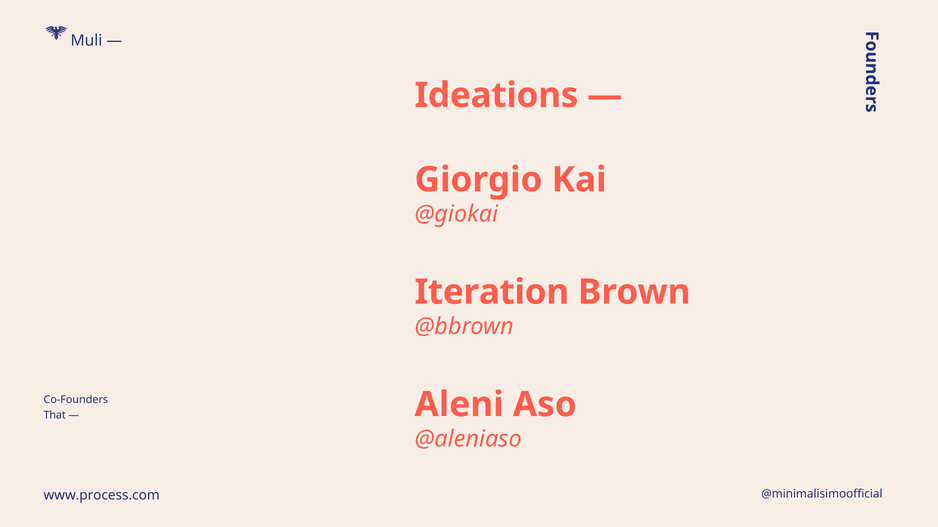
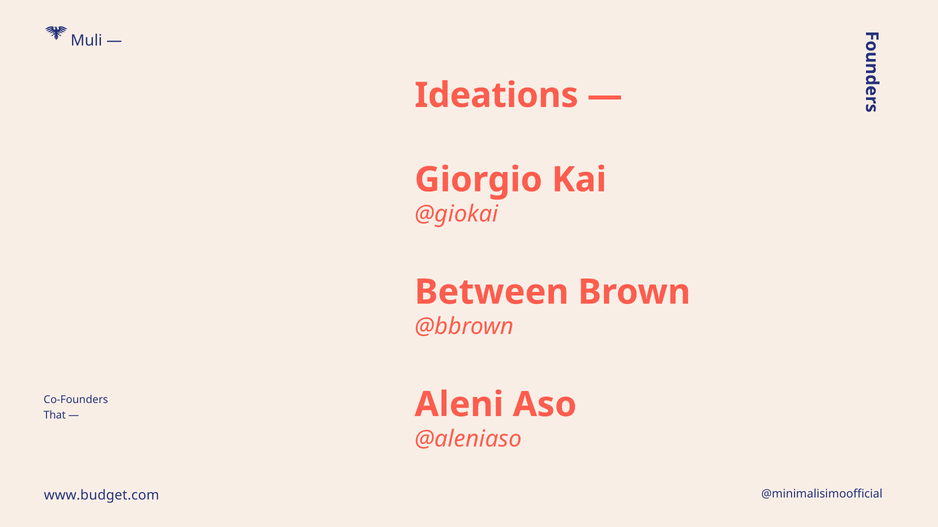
Iteration: Iteration -> Between
www.process.com: www.process.com -> www.budget.com
